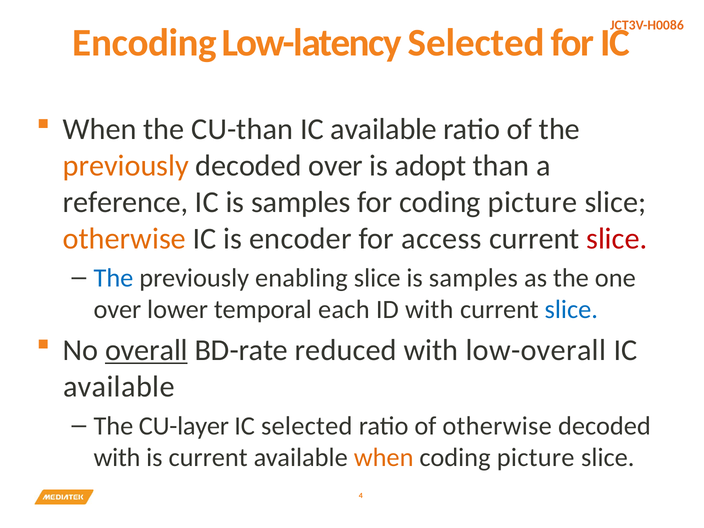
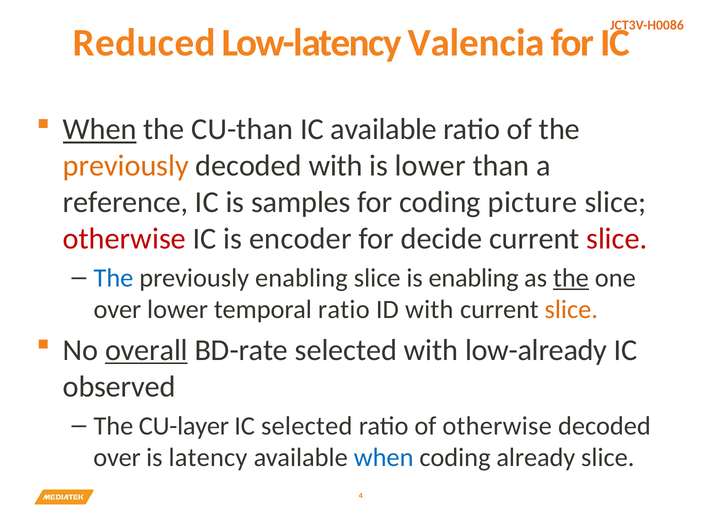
Encoding: Encoding -> Reduced
Low-latency Selected: Selected -> Valencia
When at (100, 129) underline: none -> present
decoded over: over -> with
is adopt: adopt -> lower
otherwise at (124, 239) colour: orange -> red
access: access -> decide
slice is samples: samples -> enabling
the at (571, 278) underline: none -> present
temporal each: each -> ratio
slice at (571, 310) colour: blue -> orange
BD-rate reduced: reduced -> selected
low-overall: low-overall -> low-already
available at (119, 387): available -> observed
with at (117, 458): with -> over
is current: current -> latency
when at (384, 458) colour: orange -> blue
picture at (536, 458): picture -> already
